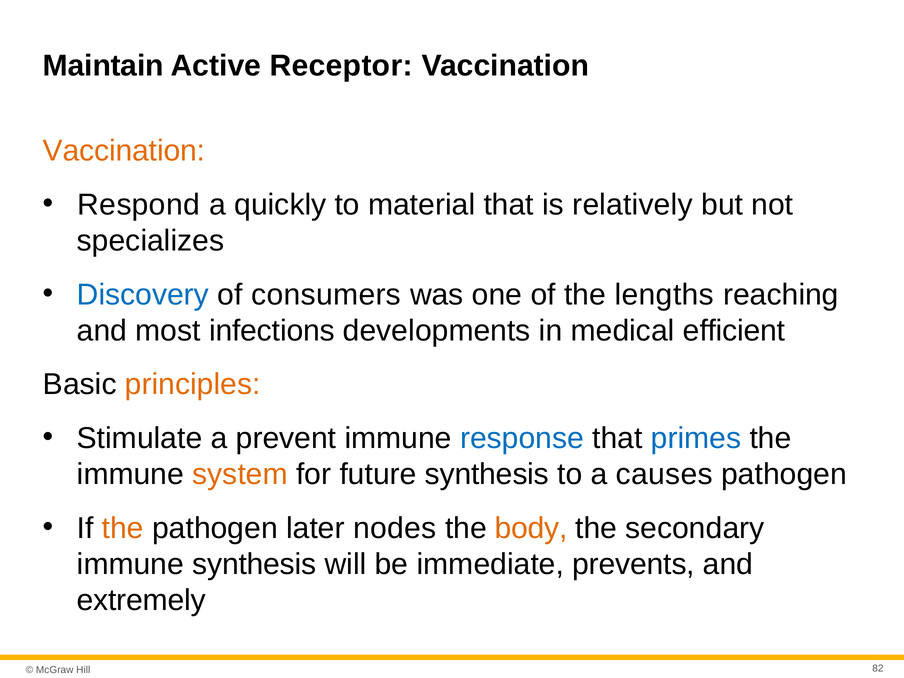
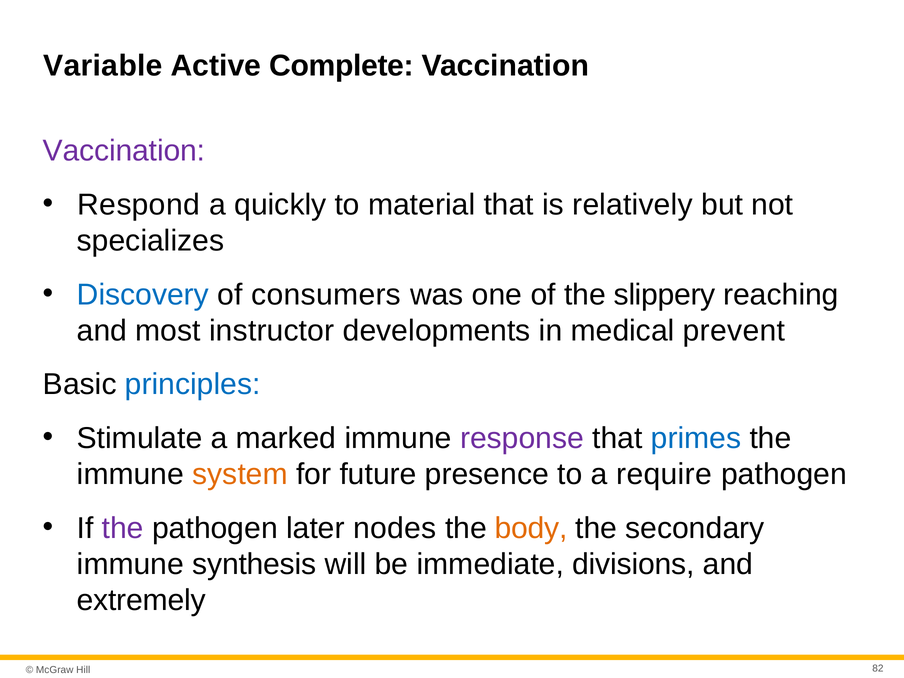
Maintain: Maintain -> Variable
Receptor: Receptor -> Complete
Vaccination at (124, 151) colour: orange -> purple
lengths: lengths -> slippery
infections: infections -> instructor
efficient: efficient -> prevent
principles colour: orange -> blue
prevent: prevent -> marked
response colour: blue -> purple
future synthesis: synthesis -> presence
causes: causes -> require
the at (123, 528) colour: orange -> purple
prevents: prevents -> divisions
